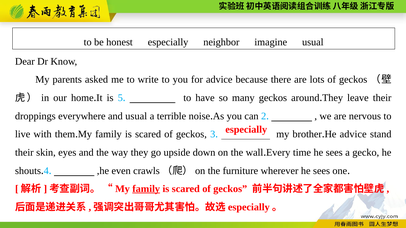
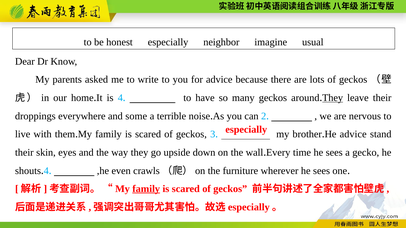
is 5: 5 -> 4
They at (333, 98) underline: none -> present
and usual: usual -> some
